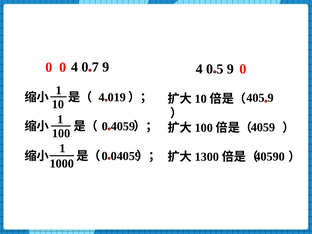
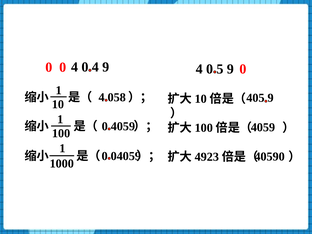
0 7: 7 -> 4
019: 019 -> 058
1300: 1300 -> 4923
